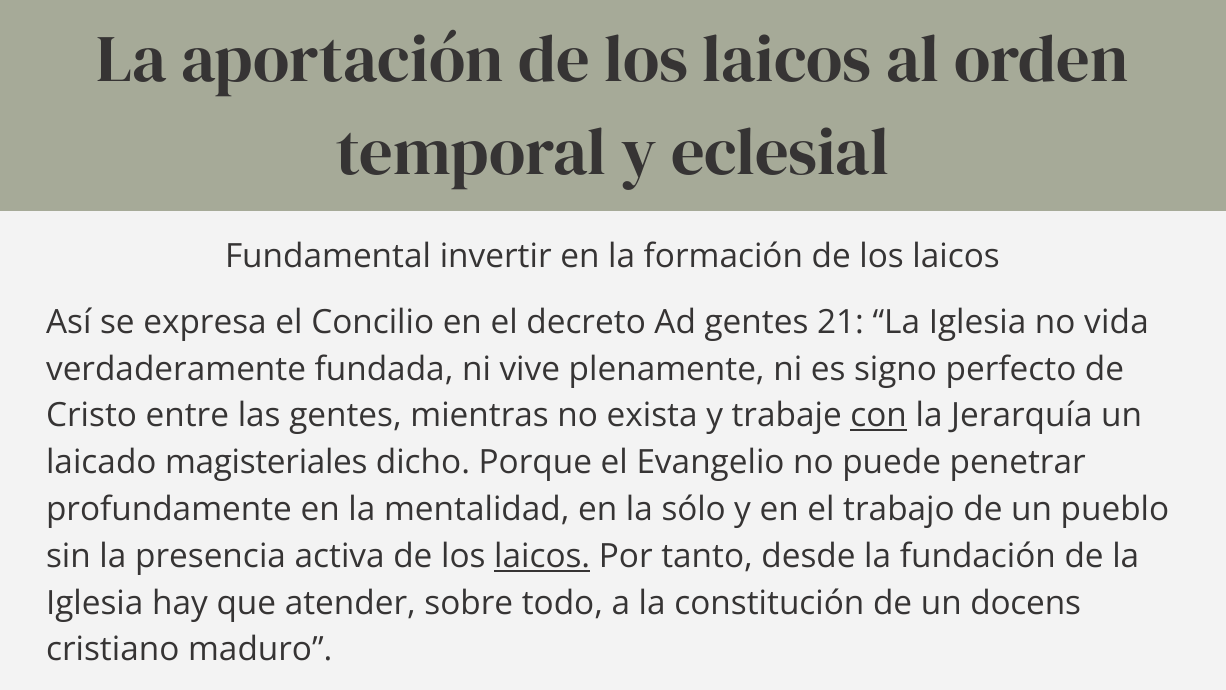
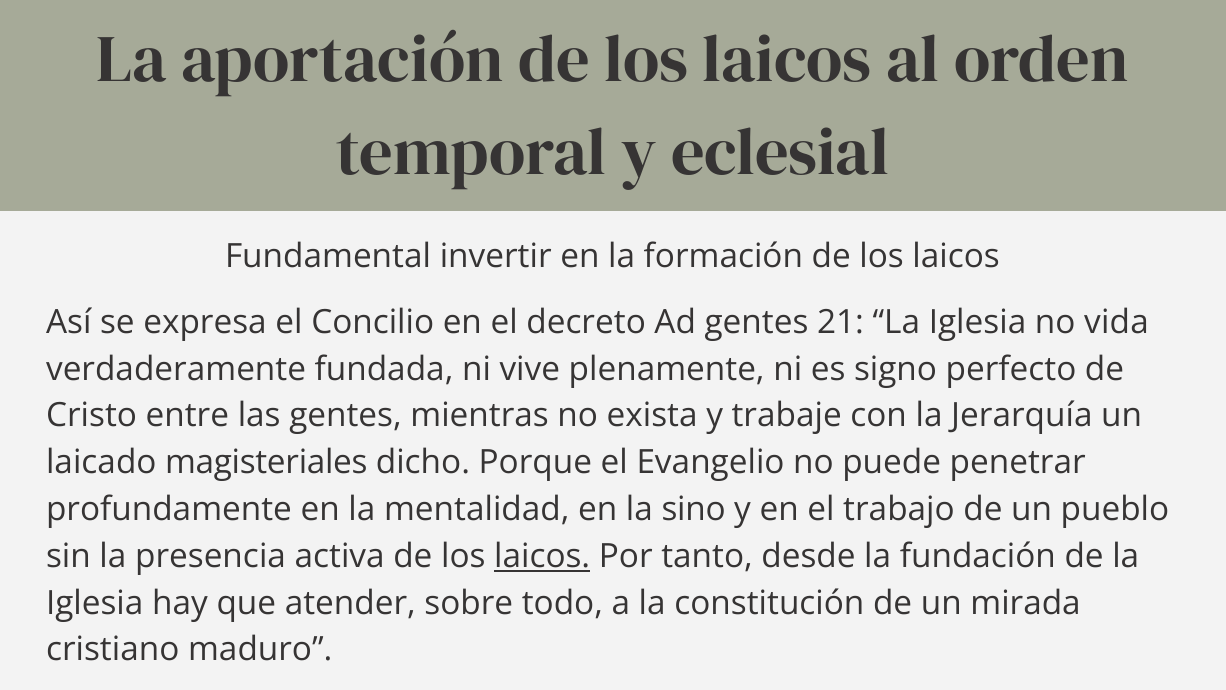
con underline: present -> none
sólo: sólo -> sino
docens: docens -> mirada
